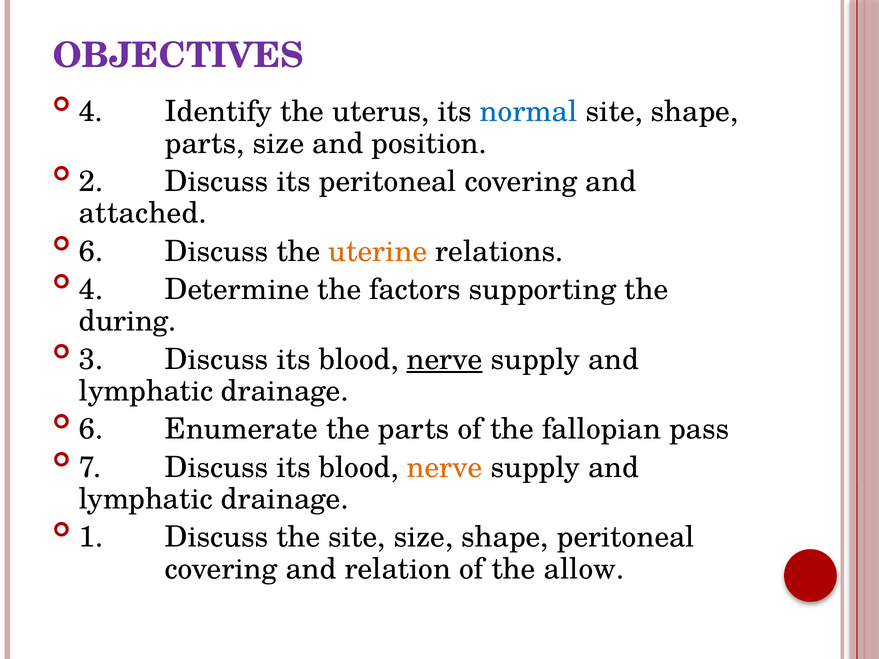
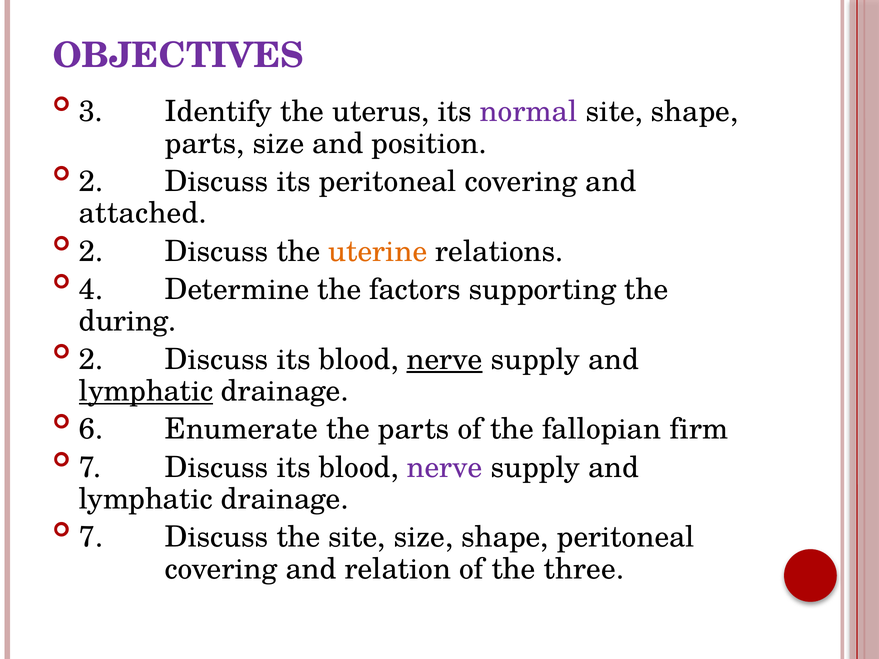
4 at (91, 112): 4 -> 3
normal colour: blue -> purple
6 at (91, 252): 6 -> 2
3 at (91, 360): 3 -> 2
lymphatic at (146, 391) underline: none -> present
pass: pass -> firm
nerve at (445, 468) colour: orange -> purple
1 at (91, 537): 1 -> 7
allow: allow -> three
